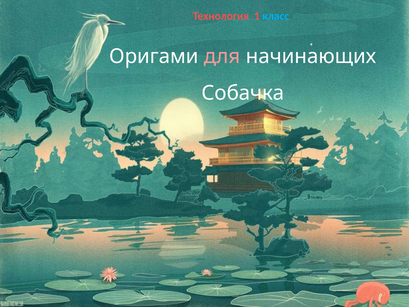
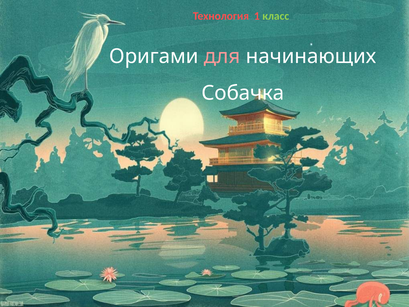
класс colour: light blue -> light green
